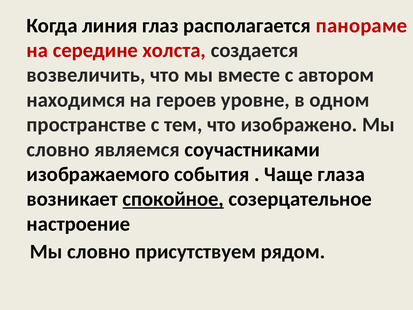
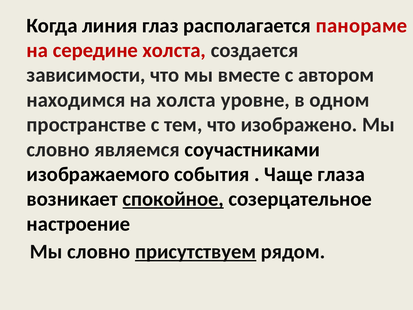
возвеличить: возвеличить -> зависимости
на героев: героев -> холста
присутствуем underline: none -> present
